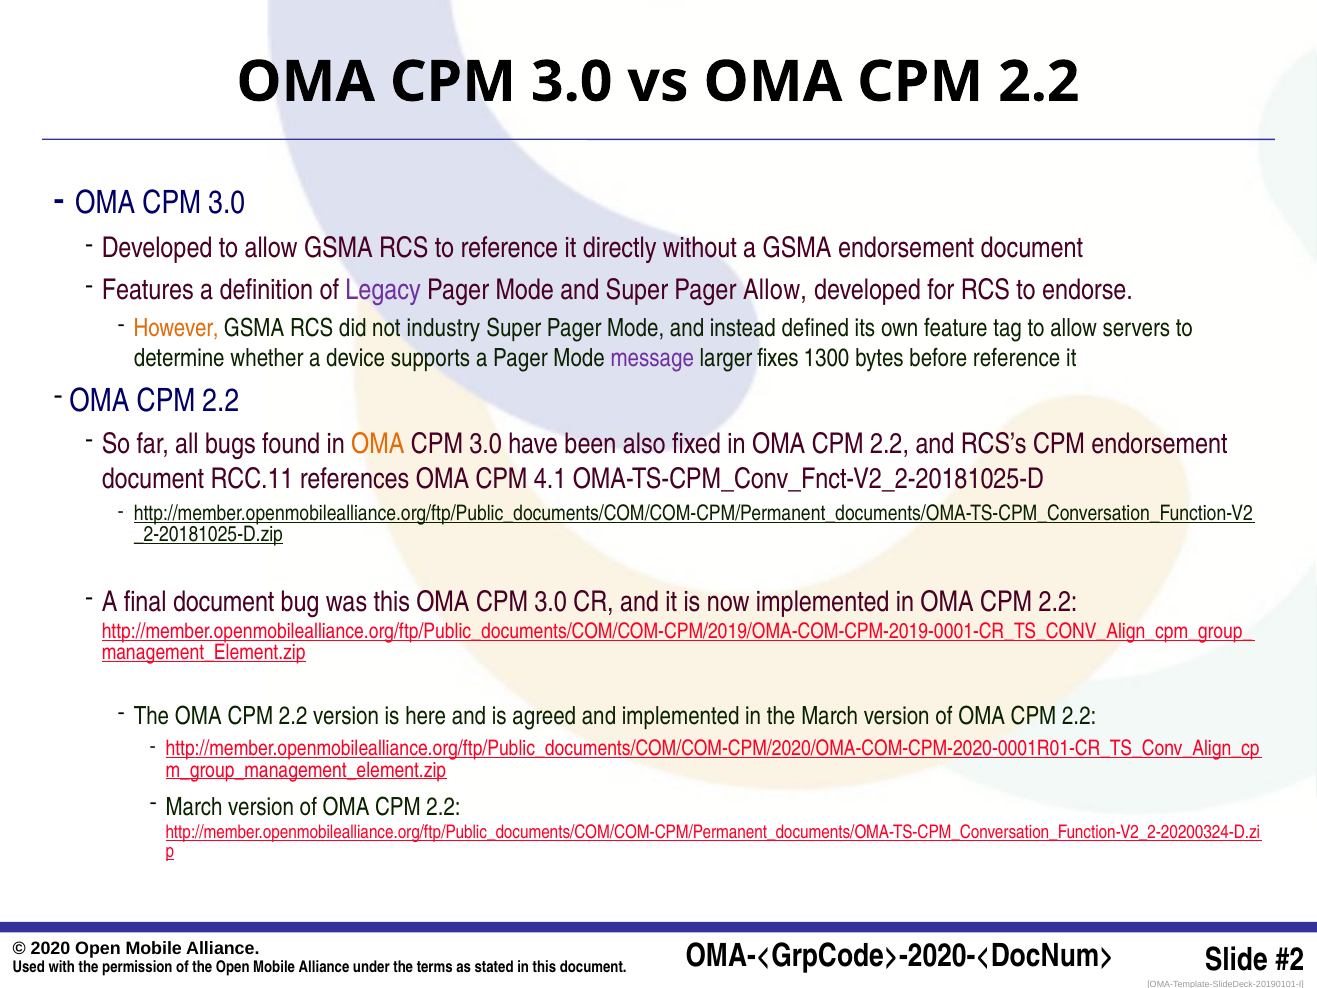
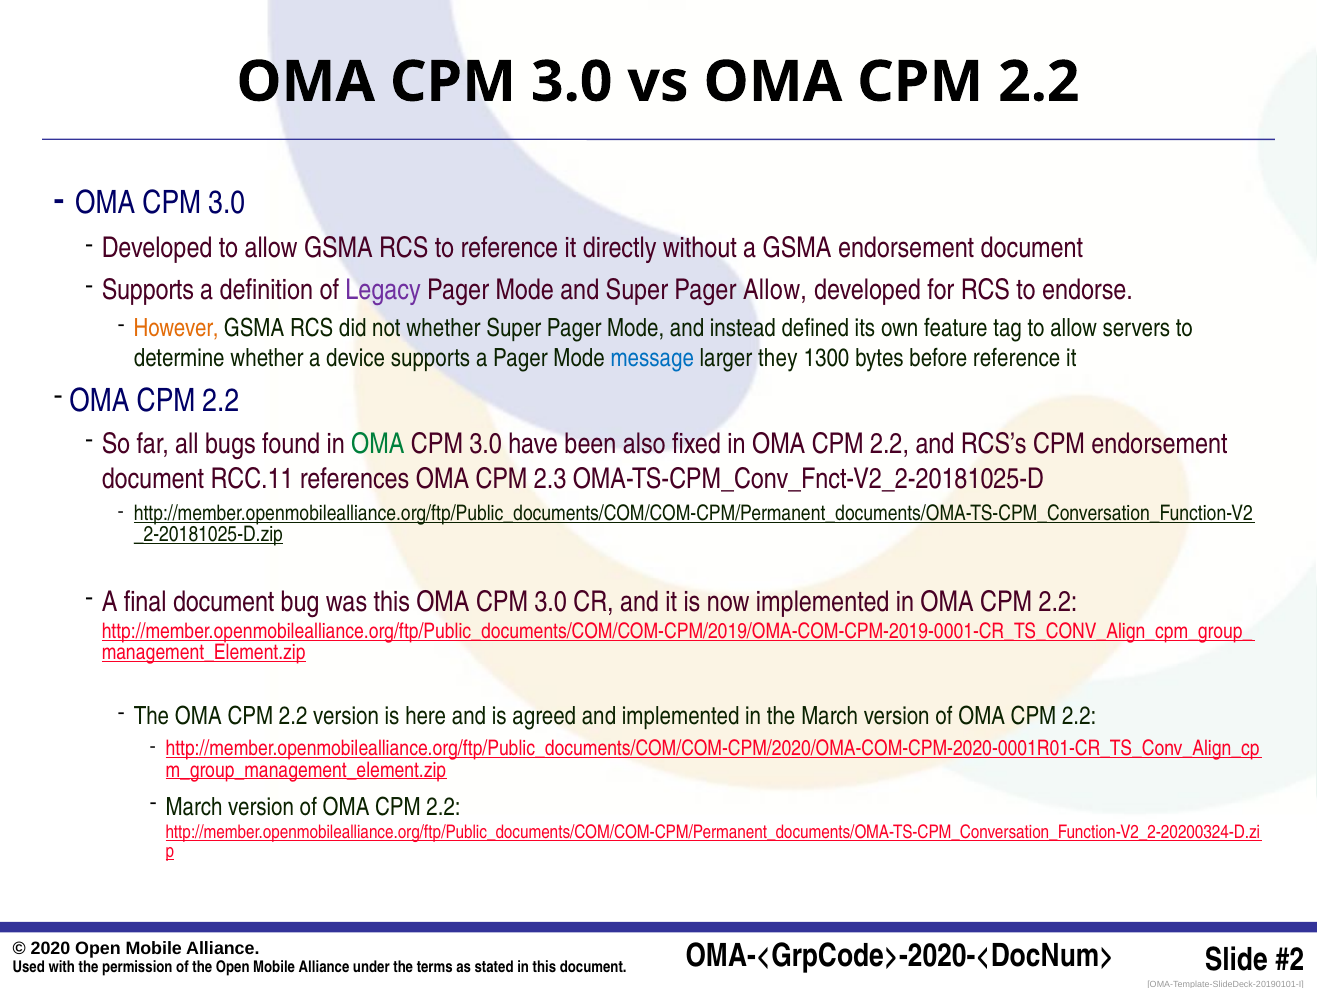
Features at (148, 290): Features -> Supports
not industry: industry -> whether
message colour: purple -> blue
fixes: fixes -> they
OMA at (378, 444) colour: orange -> green
4.1: 4.1 -> 2.3
